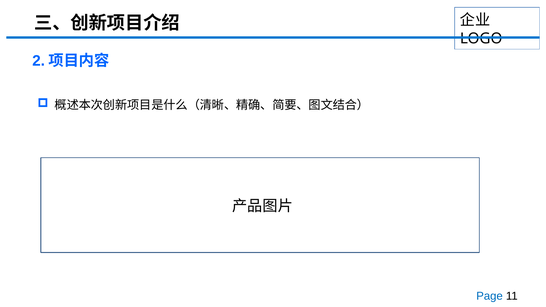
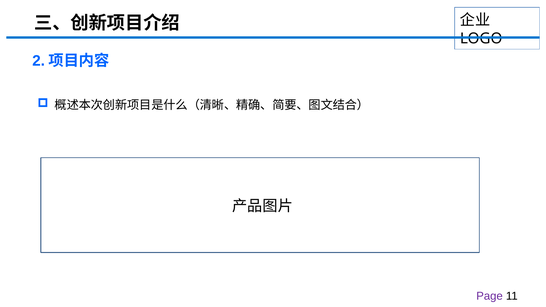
Page colour: blue -> purple
